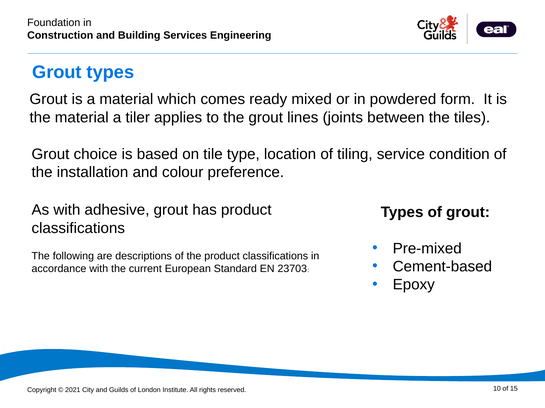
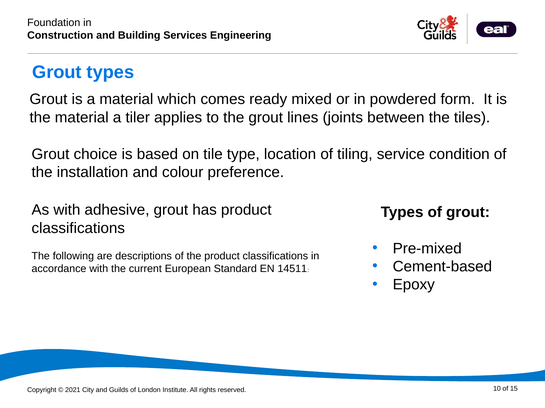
23703: 23703 -> 14511
